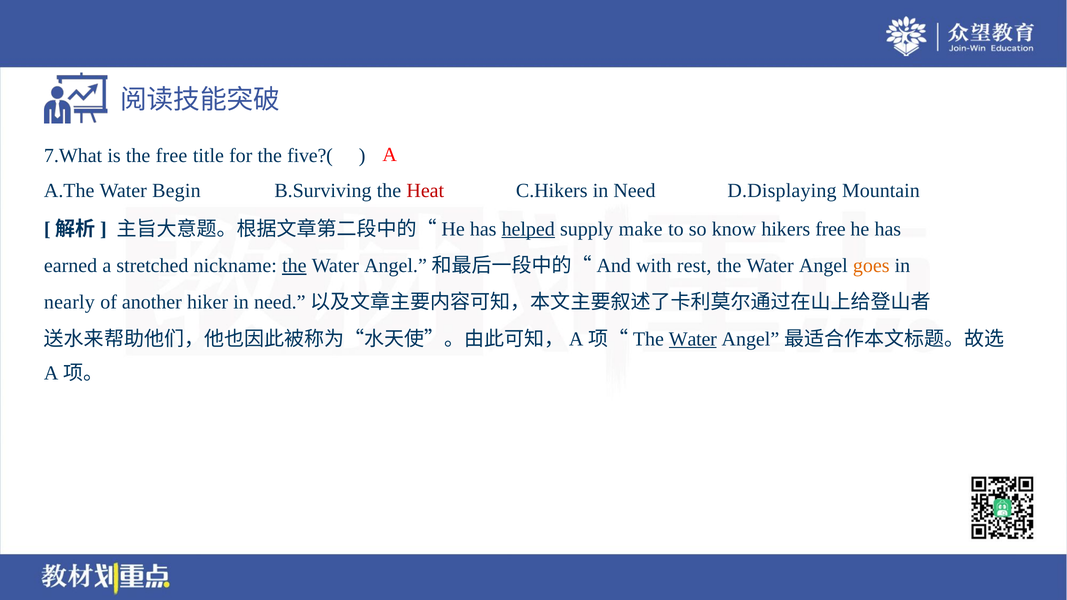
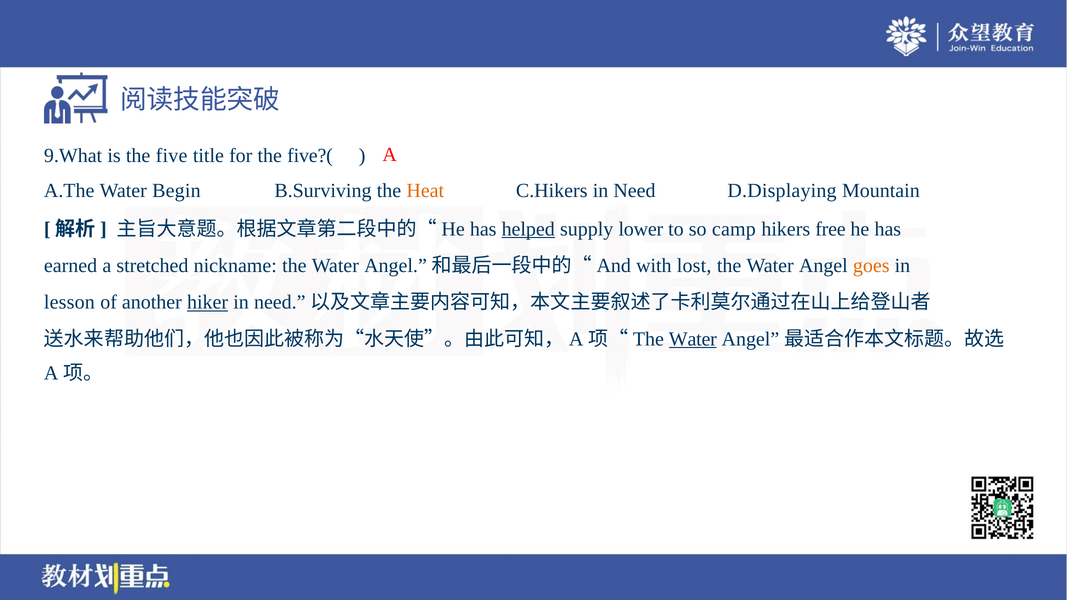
7.What: 7.What -> 9.What
the free: free -> five
Heat colour: red -> orange
make: make -> lower
know: know -> camp
the at (294, 266) underline: present -> none
rest: rest -> lost
nearly: nearly -> lesson
hiker underline: none -> present
